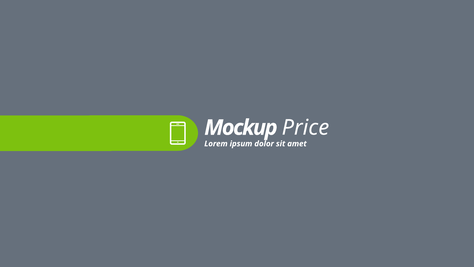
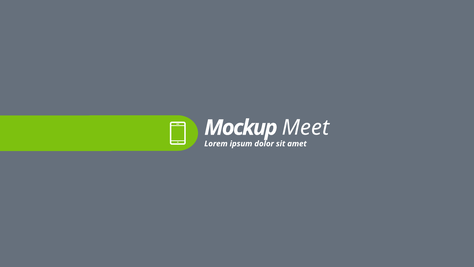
Price: Price -> Meet
